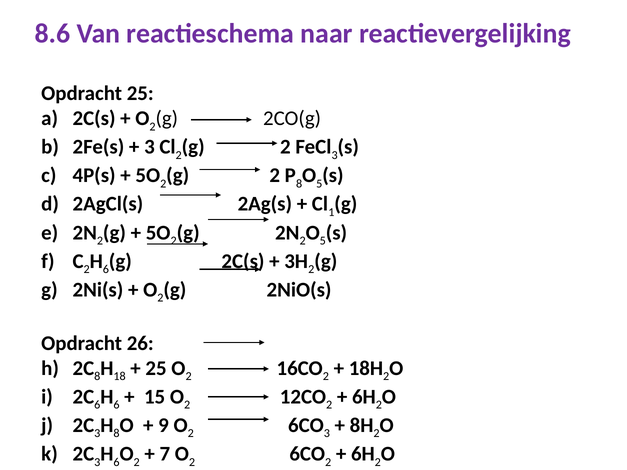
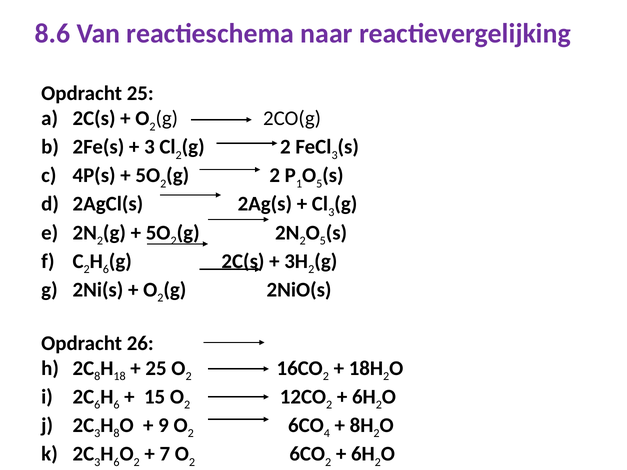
8 at (299, 184): 8 -> 1
1 at (331, 212): 1 -> 3
3 at (327, 434): 3 -> 4
